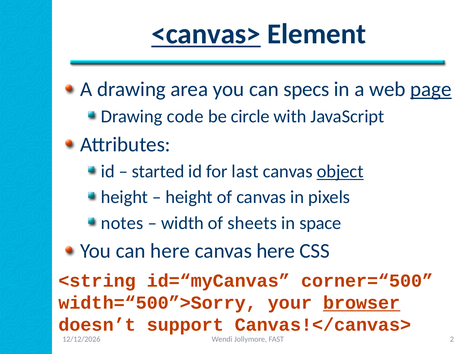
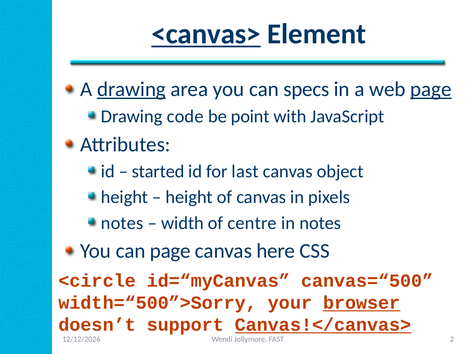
drawing at (131, 90) underline: none -> present
circle: circle -> point
object underline: present -> none
sheets: sheets -> centre
in space: space -> notes
can here: here -> page
<string: <string -> <circle
corner=“500: corner=“500 -> canvas=“500
Canvas!</canvas> underline: none -> present
